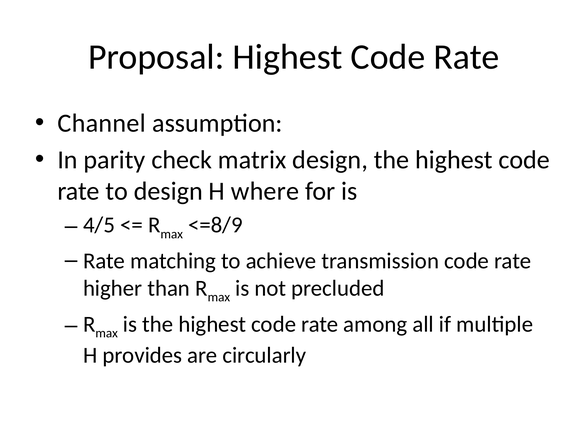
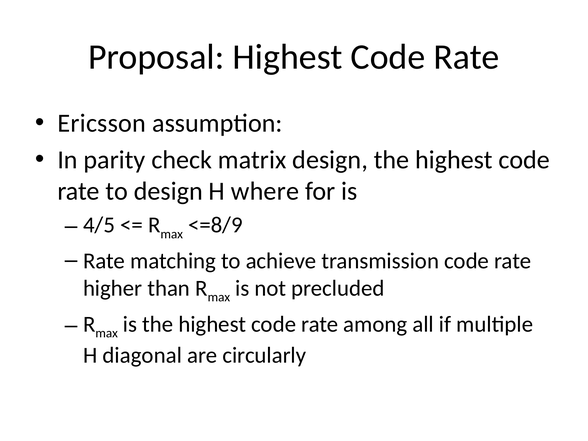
Channel: Channel -> Ericsson
provides: provides -> diagonal
